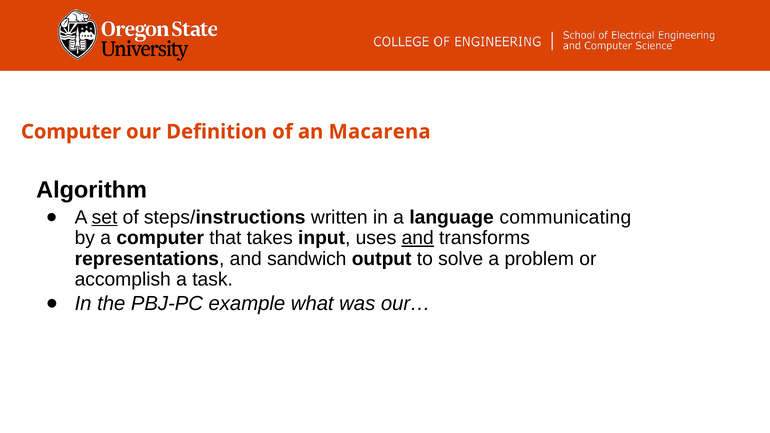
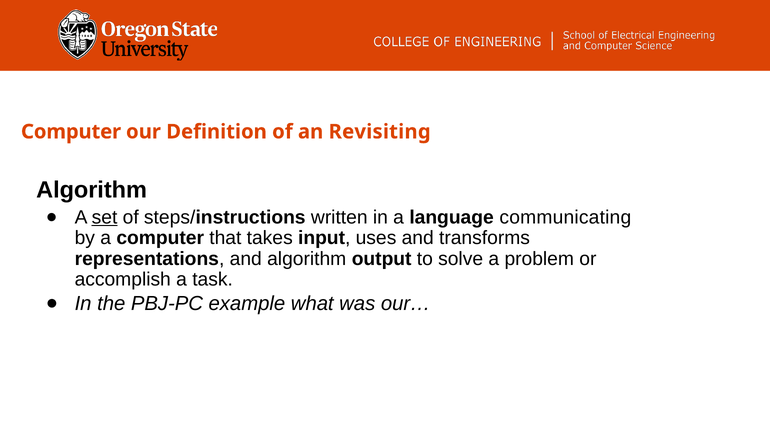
Macarena: Macarena -> Revisiting
and at (418, 238) underline: present -> none
and sandwich: sandwich -> algorithm
